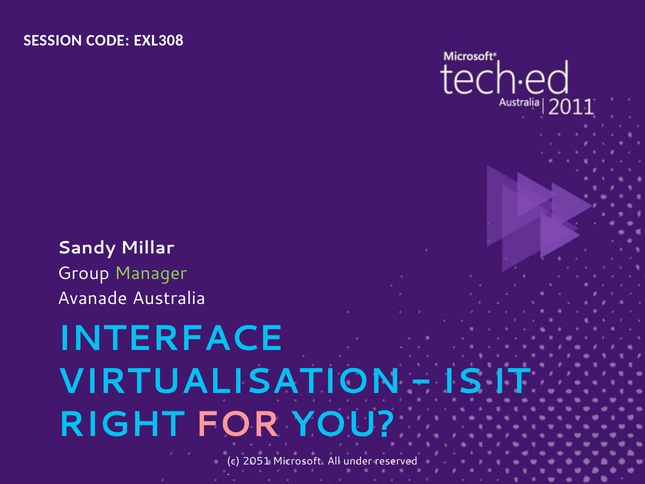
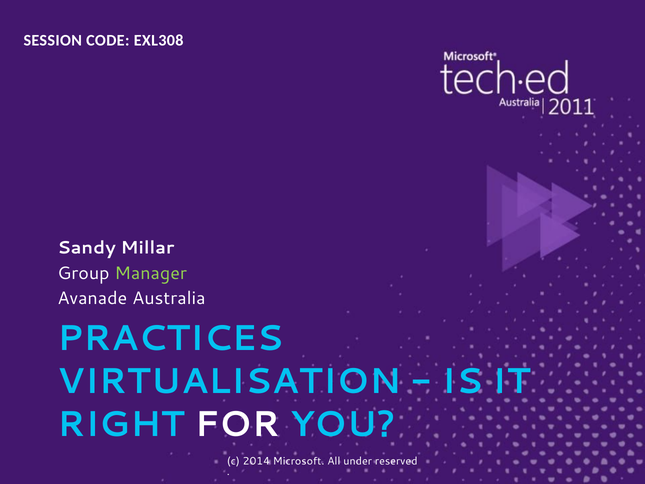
INTERFACE: INTERFACE -> PRACTICES
FOR colour: pink -> white
2051: 2051 -> 2014
